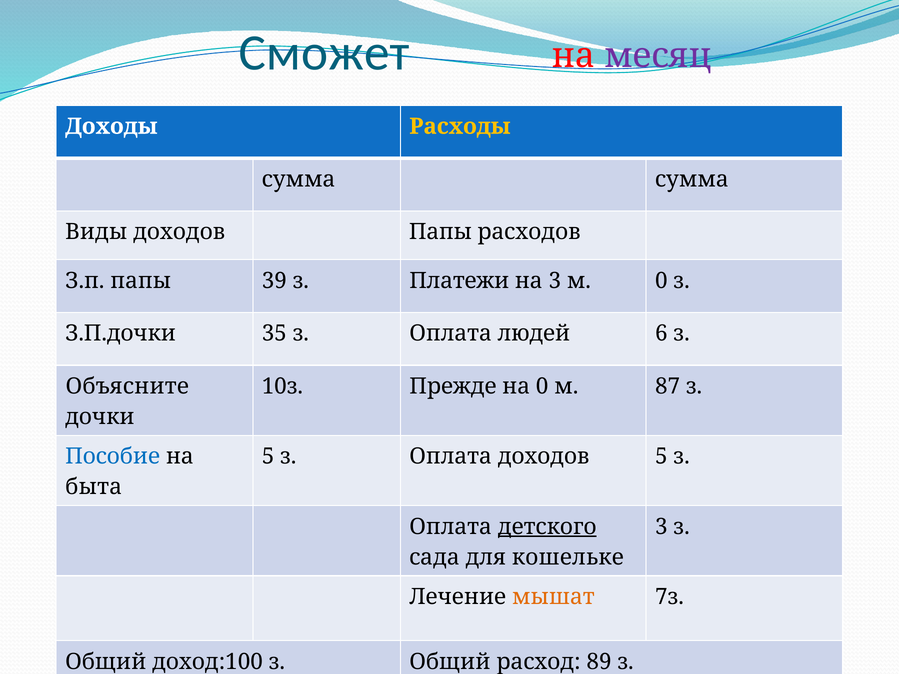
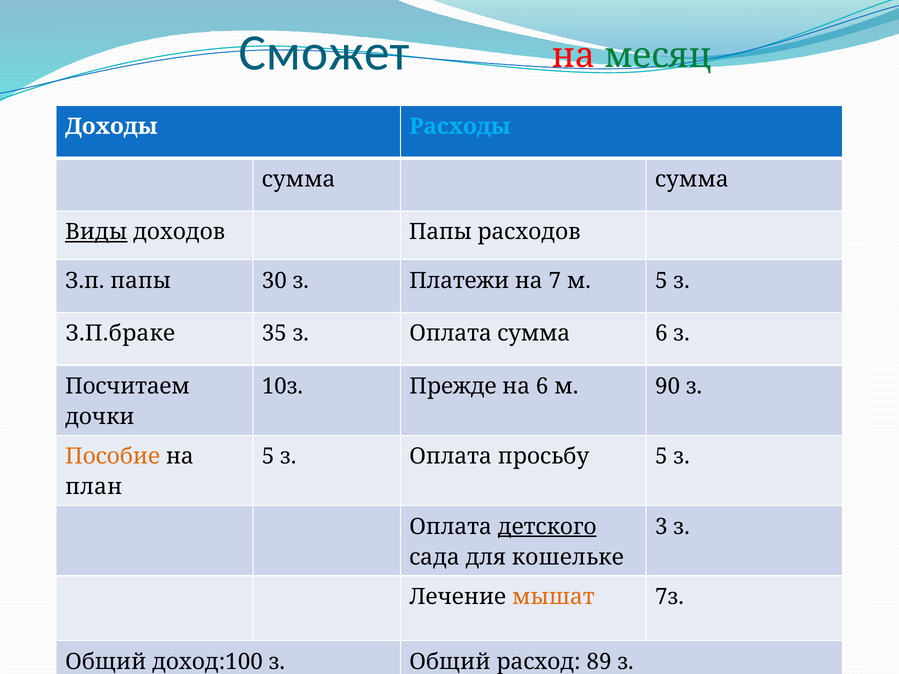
месяц colour: purple -> green
Расходы colour: yellow -> light blue
Виды underline: none -> present
39: 39 -> 30
на 3: 3 -> 7
м 0: 0 -> 5
З.П.дочки: З.П.дочки -> З.П.браке
Оплата людей: людей -> сумма
Объясните: Объясните -> Посчитаем
на 0: 0 -> 6
87: 87 -> 90
Пособие colour: blue -> orange
Оплата доходов: доходов -> просьбу
быта: быта -> план
